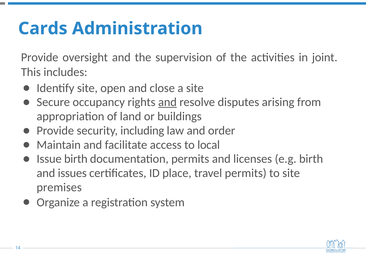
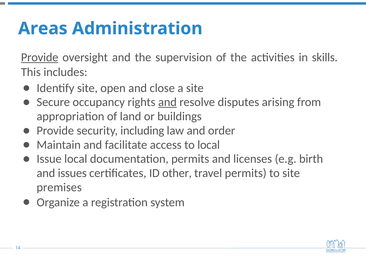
Cards: Cards -> Areas
Provide at (40, 57) underline: none -> present
joint: joint -> skills
Issue birth: birth -> local
place: place -> other
